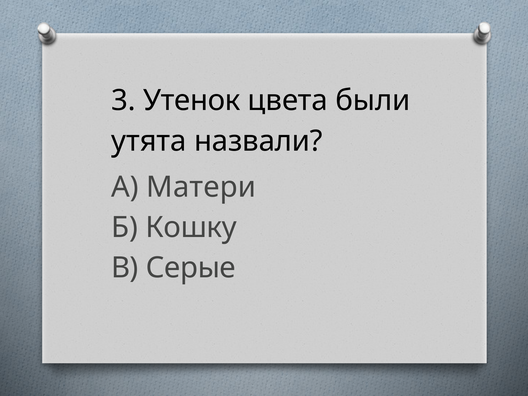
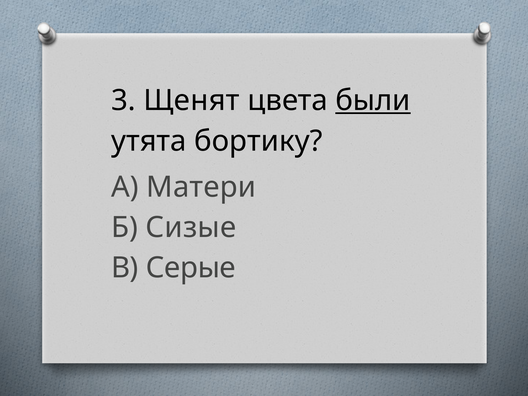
Утенок: Утенок -> Щенят
были underline: none -> present
назвали: назвали -> бортику
Кошку: Кошку -> Сизые
